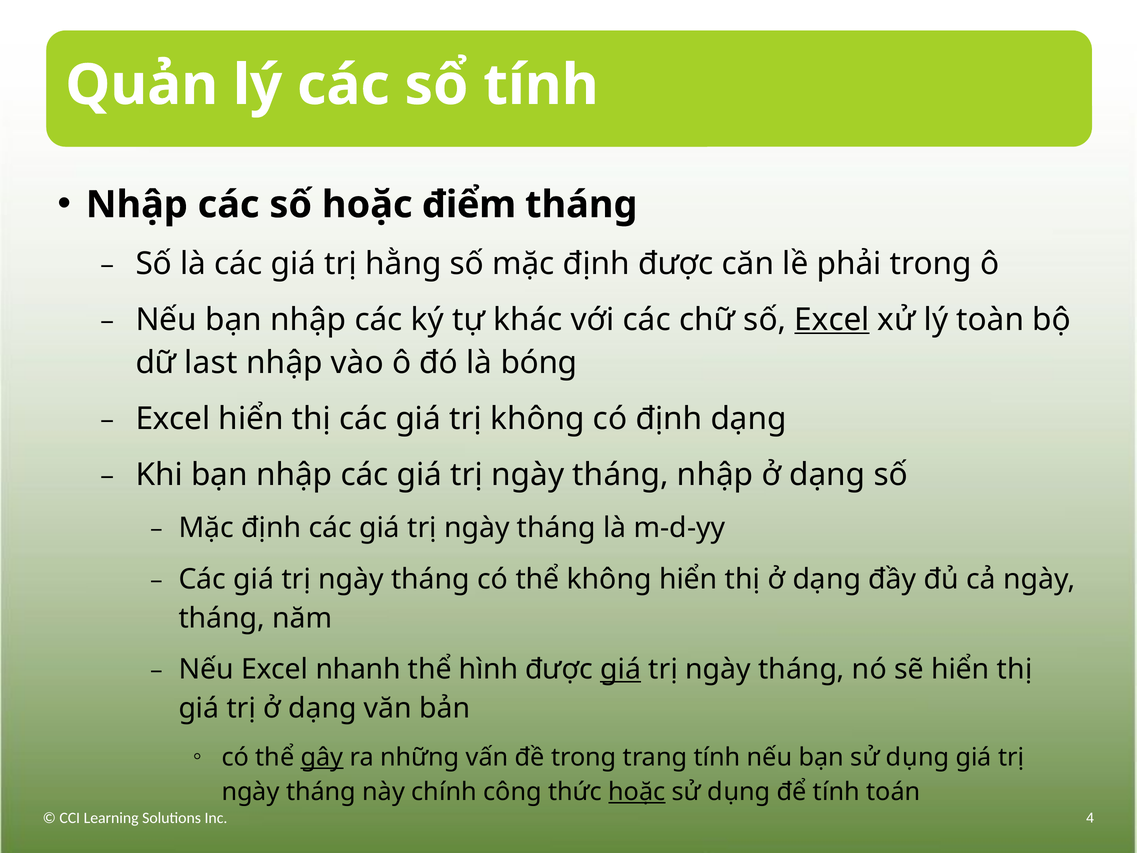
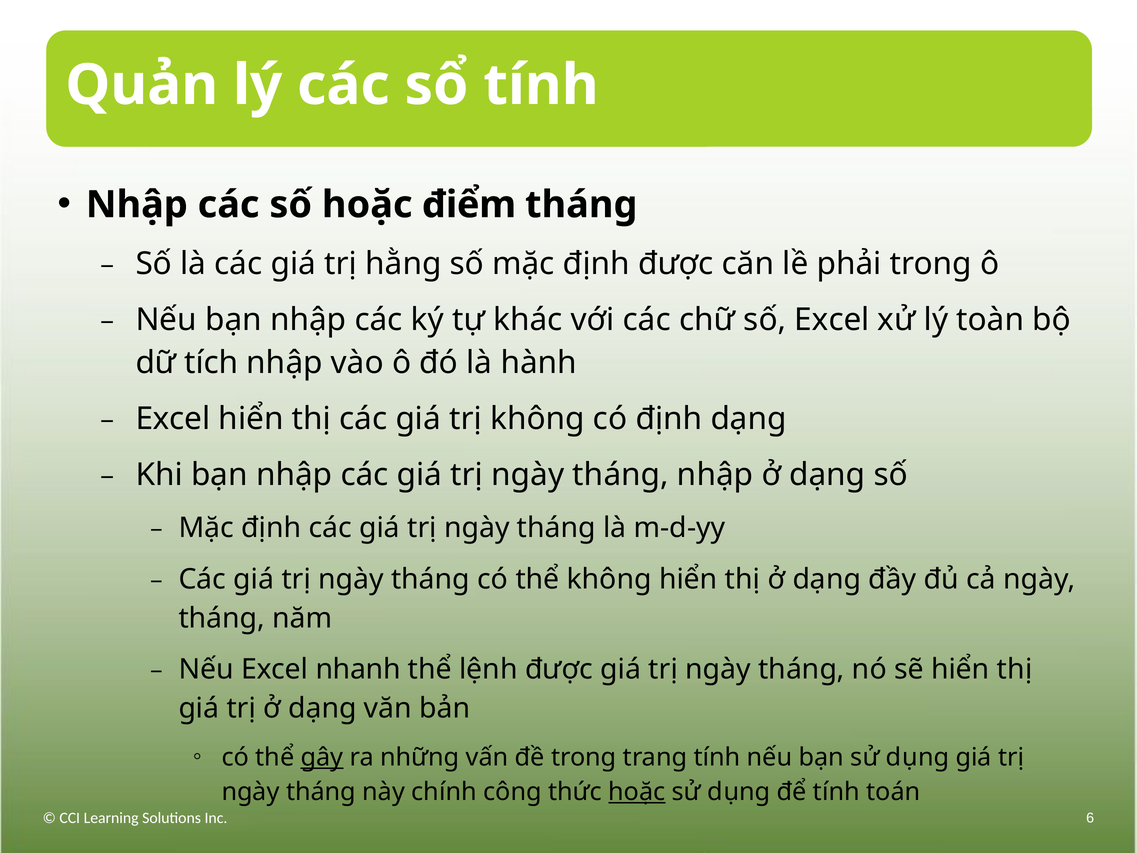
Excel at (832, 320) underline: present -> none
last: last -> tích
bóng: bóng -> hành
hình: hình -> lệnh
giá at (621, 669) underline: present -> none
4: 4 -> 6
